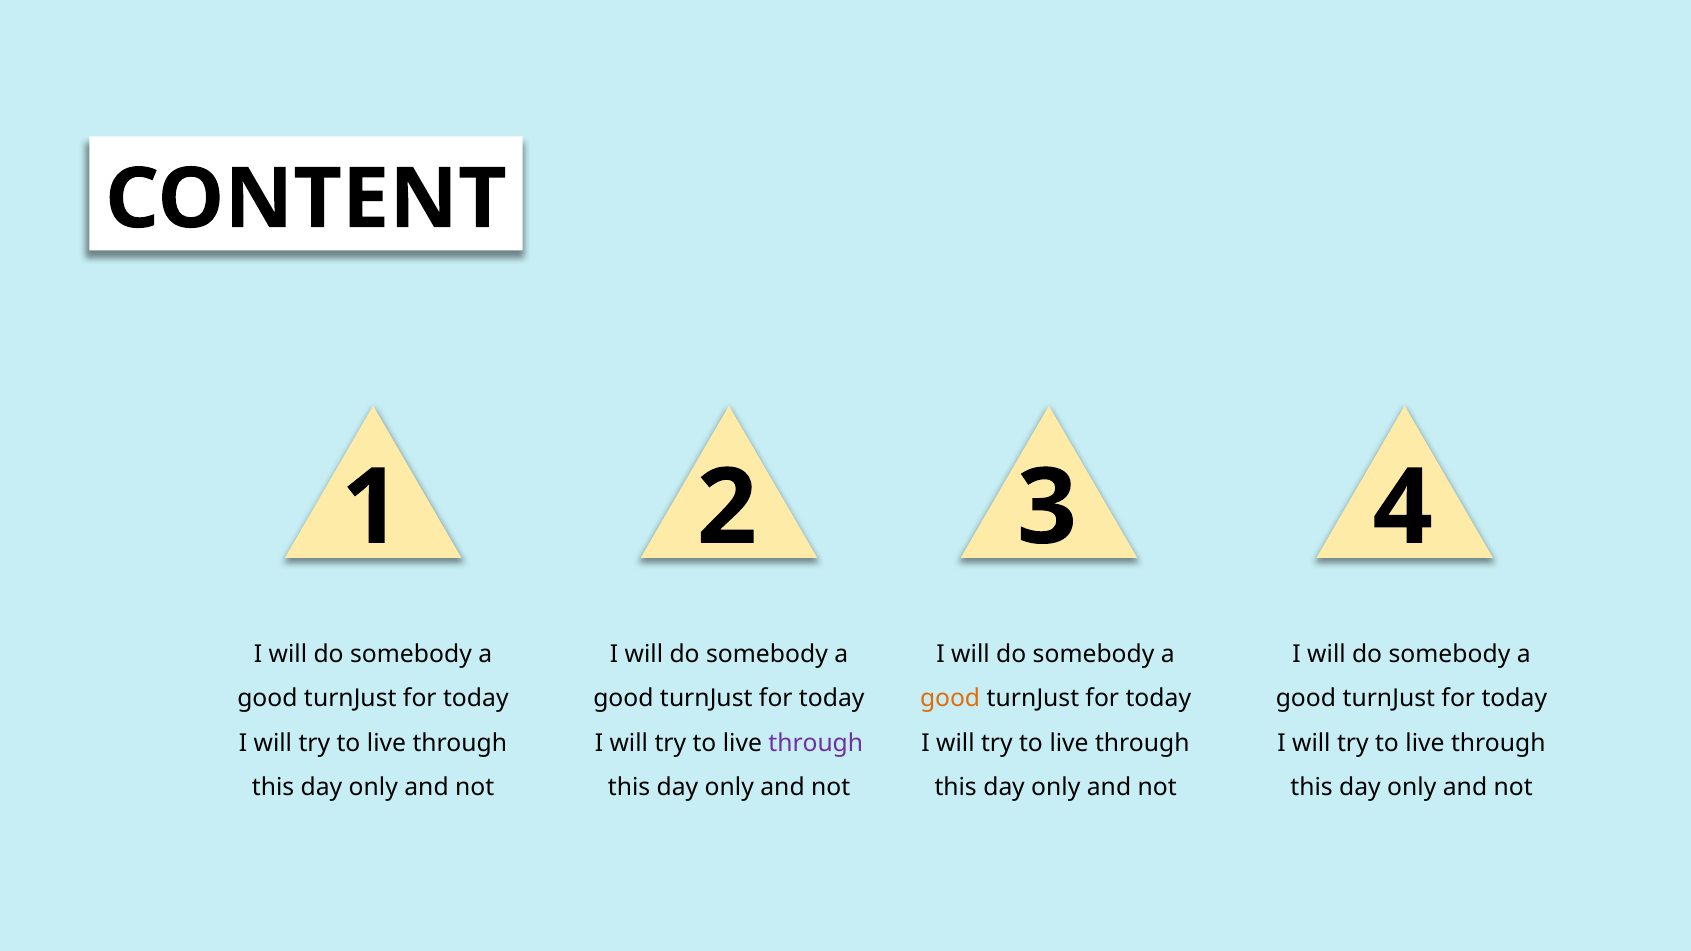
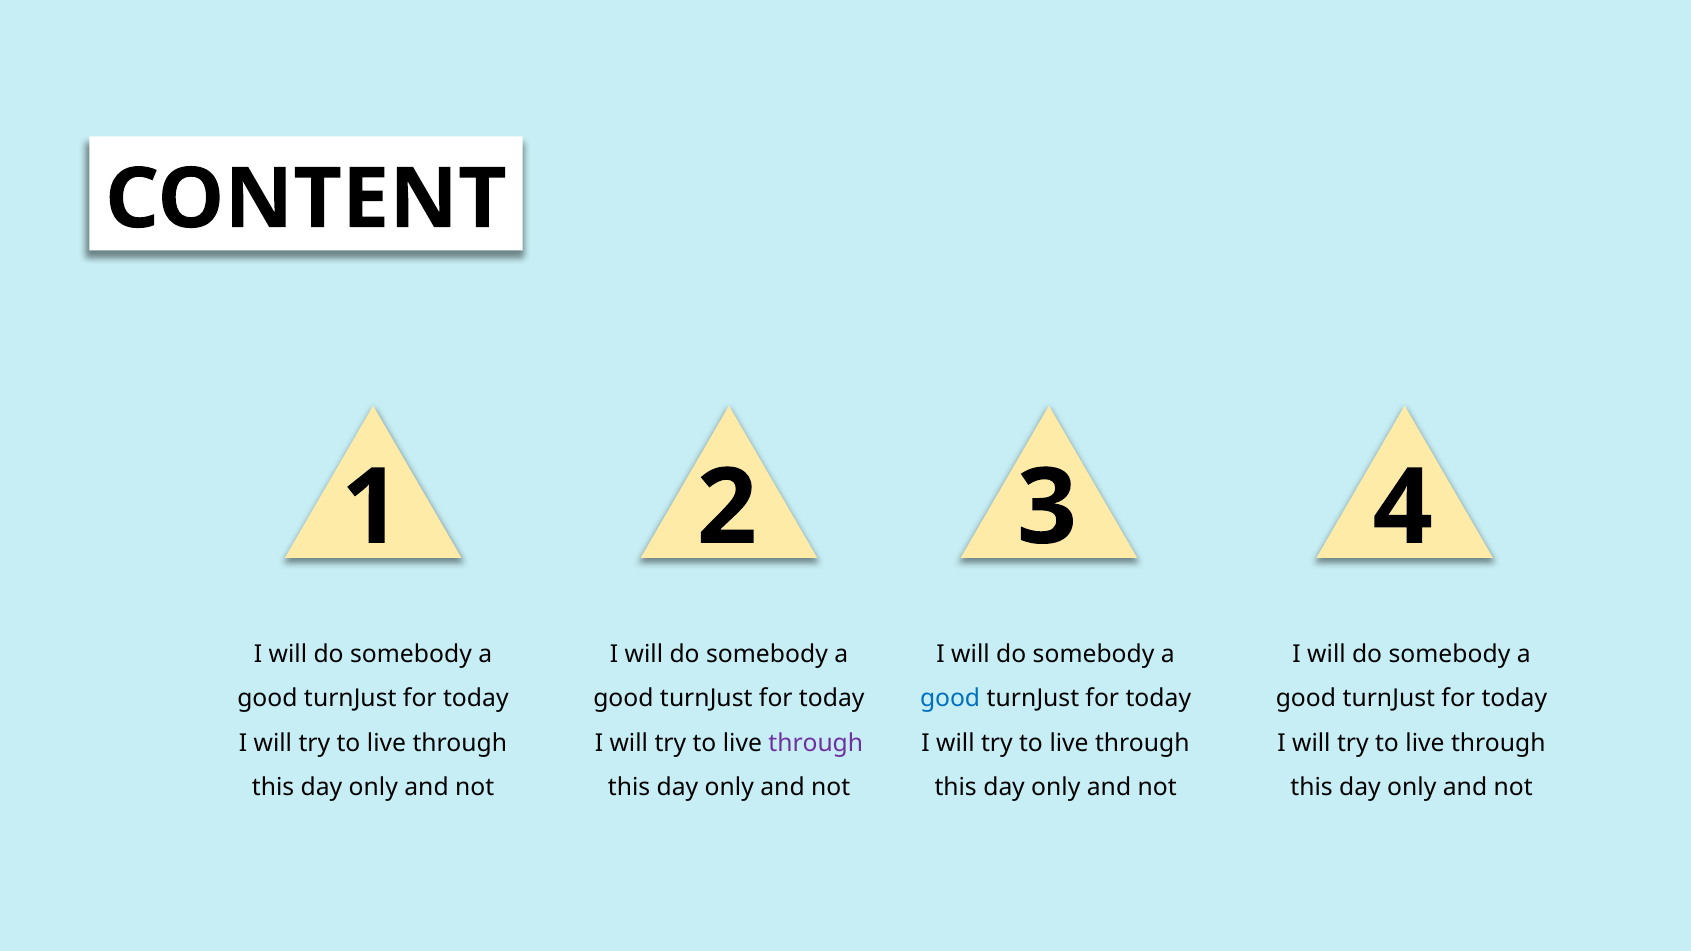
good at (950, 699) colour: orange -> blue
